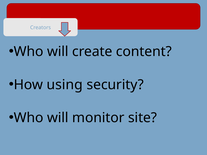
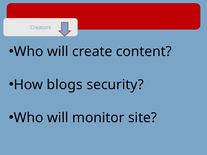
using: using -> blogs
